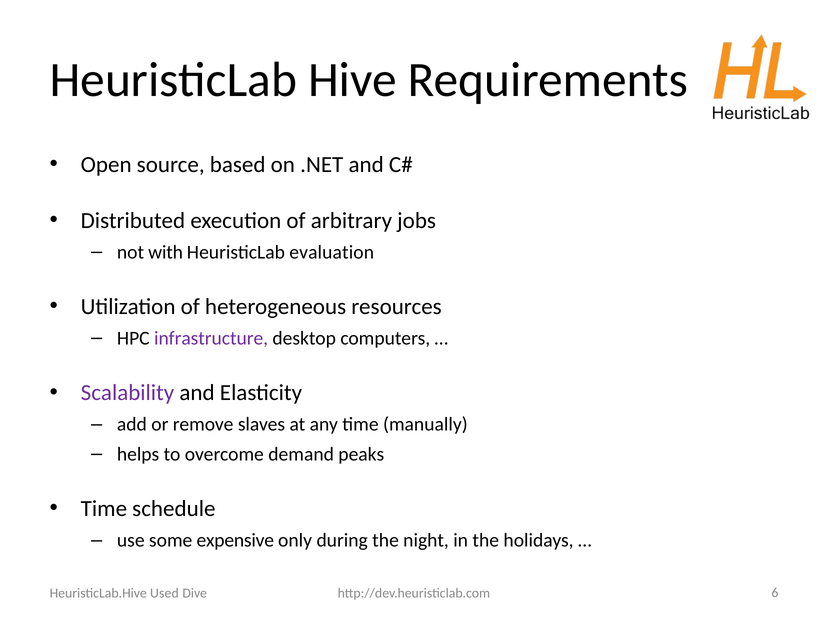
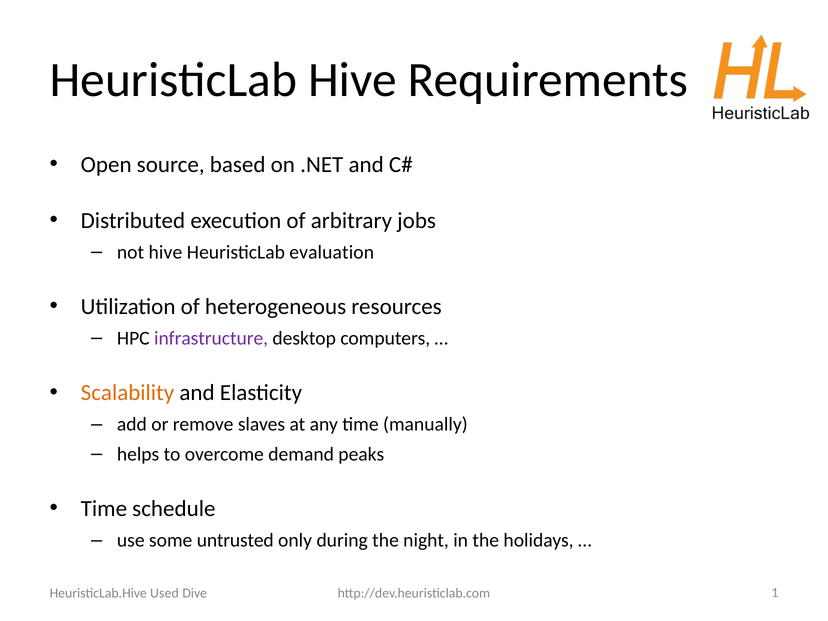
not with: with -> hive
Scalability colour: purple -> orange
expensive: expensive -> untrusted
6: 6 -> 1
